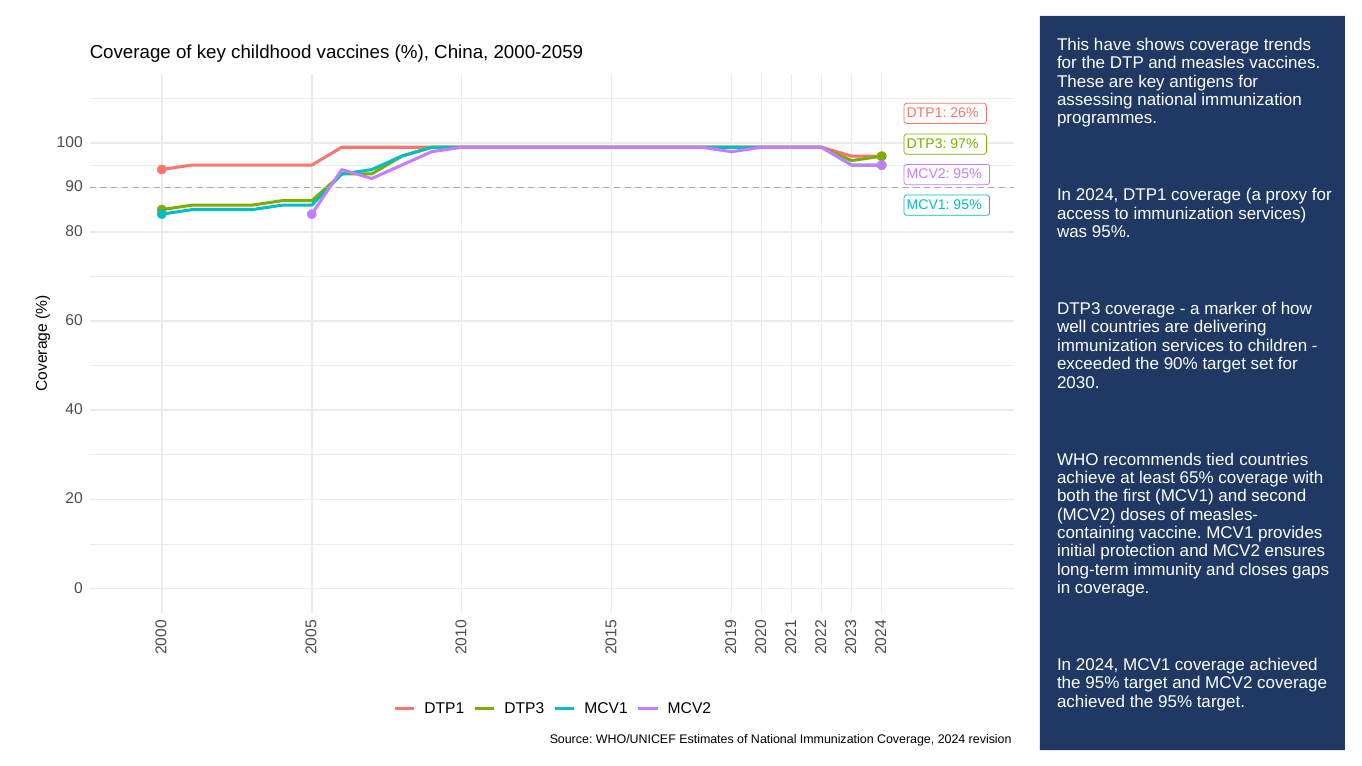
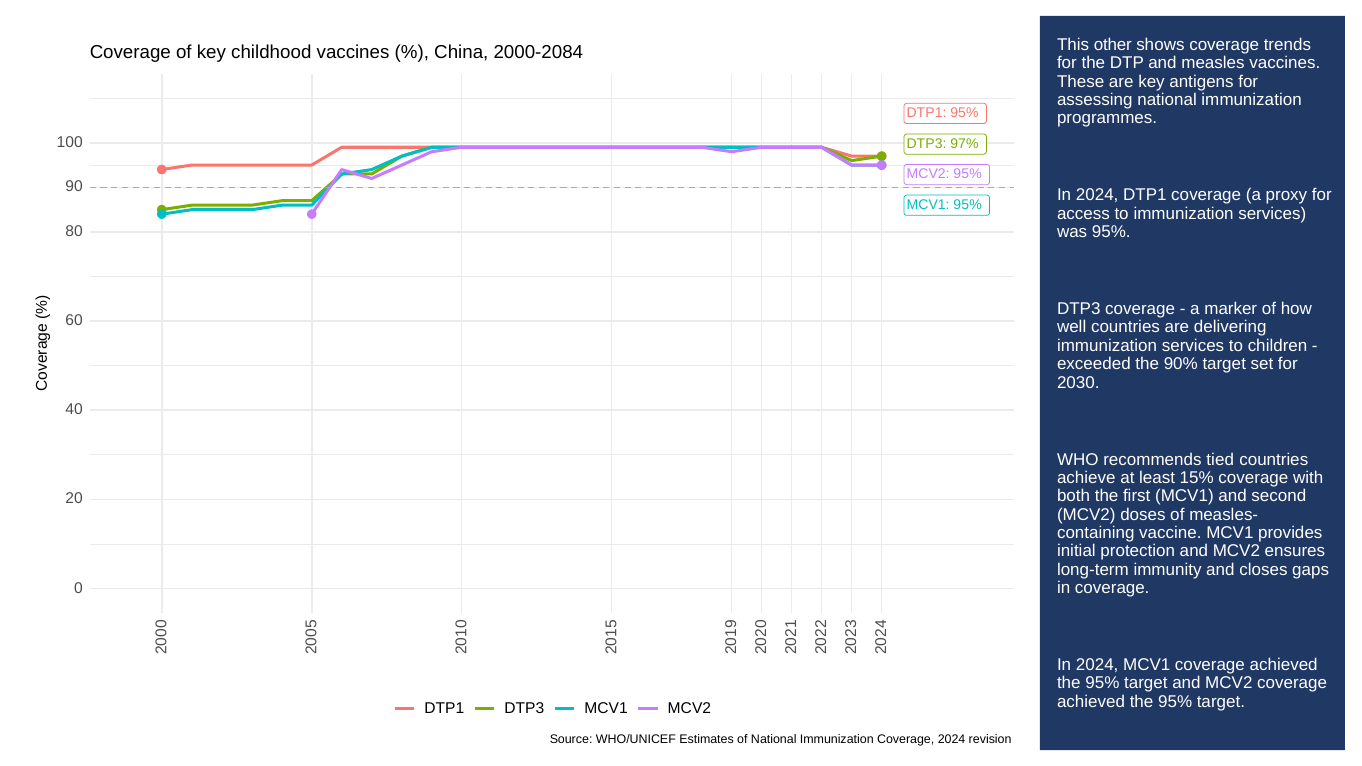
have: have -> other
2000-2059: 2000-2059 -> 2000-2084
DTP1 26%: 26% -> 95%
65%: 65% -> 15%
